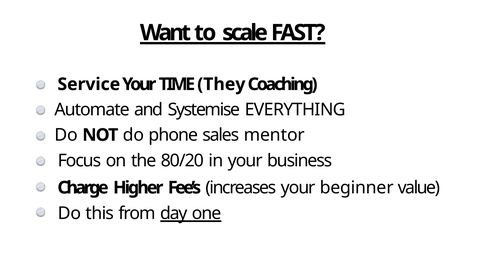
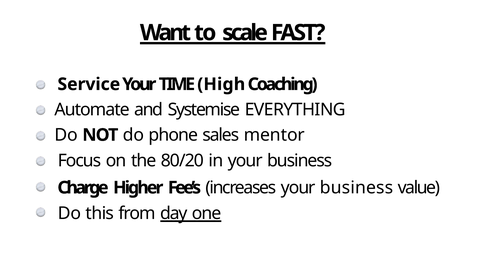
They: They -> High
increases your beginner: beginner -> business
